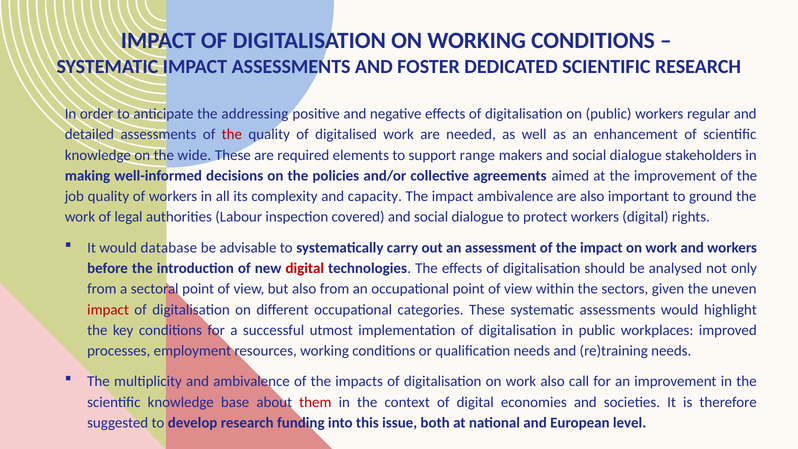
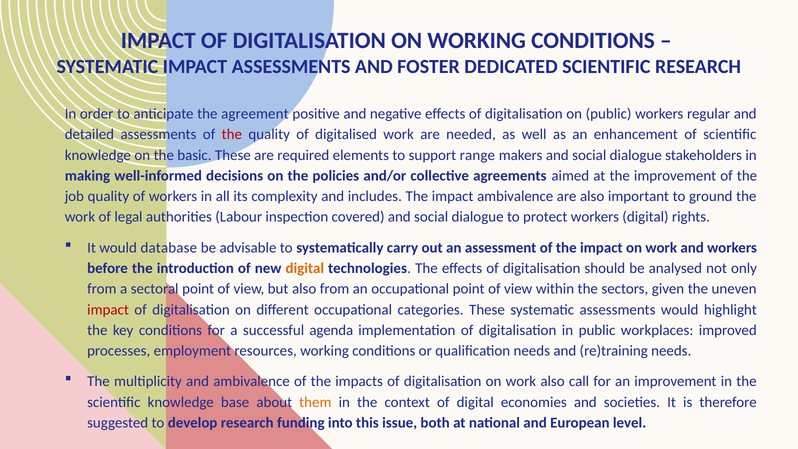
addressing: addressing -> agreement
wide: wide -> basic
capacity: capacity -> includes
digital at (305, 268) colour: red -> orange
utmost: utmost -> agenda
them colour: red -> orange
